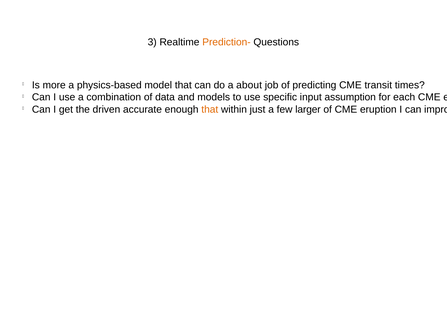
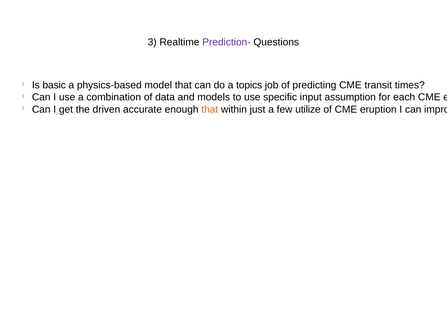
Prediction- colour: orange -> purple
more: more -> basic
about: about -> topics
larger: larger -> utilize
